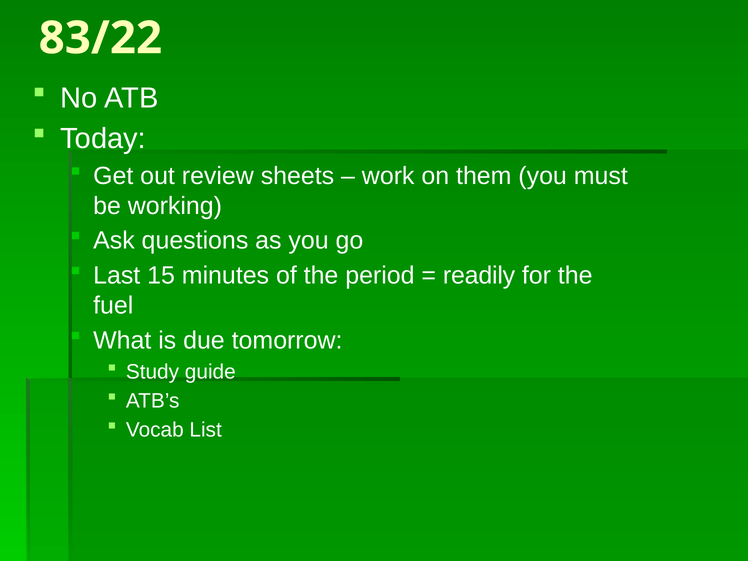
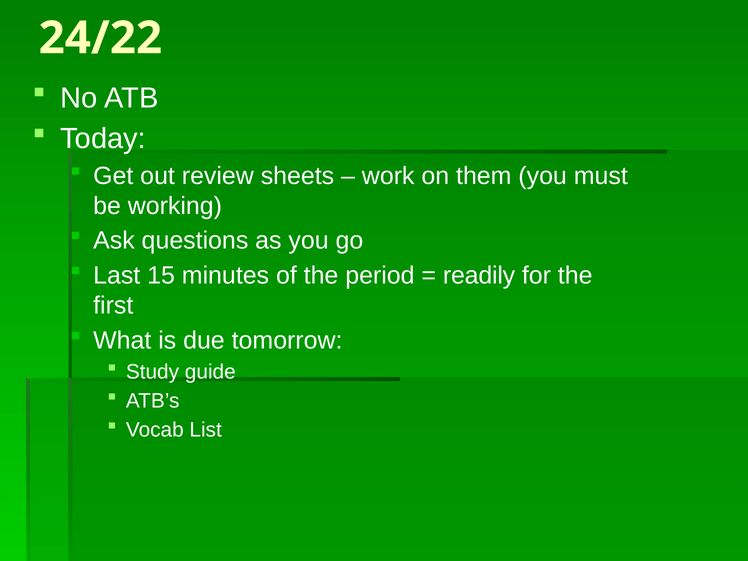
83/22: 83/22 -> 24/22
fuel: fuel -> first
